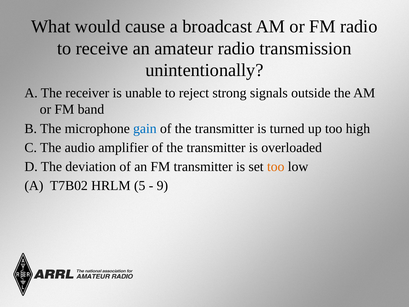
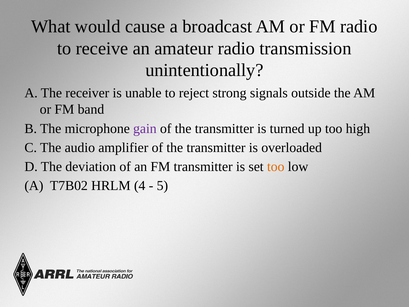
gain colour: blue -> purple
5: 5 -> 4
9: 9 -> 5
